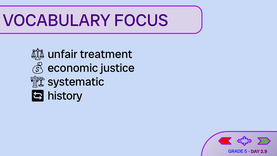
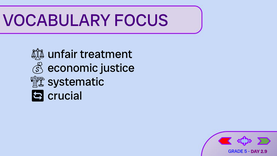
history: history -> crucial
